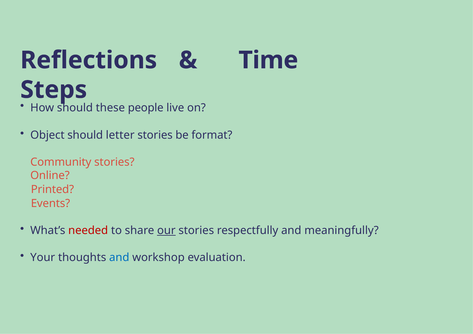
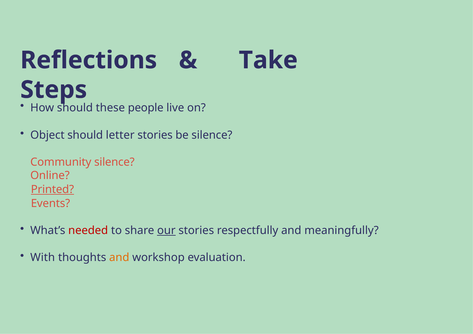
Time: Time -> Take
be format: format -> silence
Community stories: stories -> silence
Printed underline: none -> present
Your: Your -> With
and at (119, 258) colour: blue -> orange
